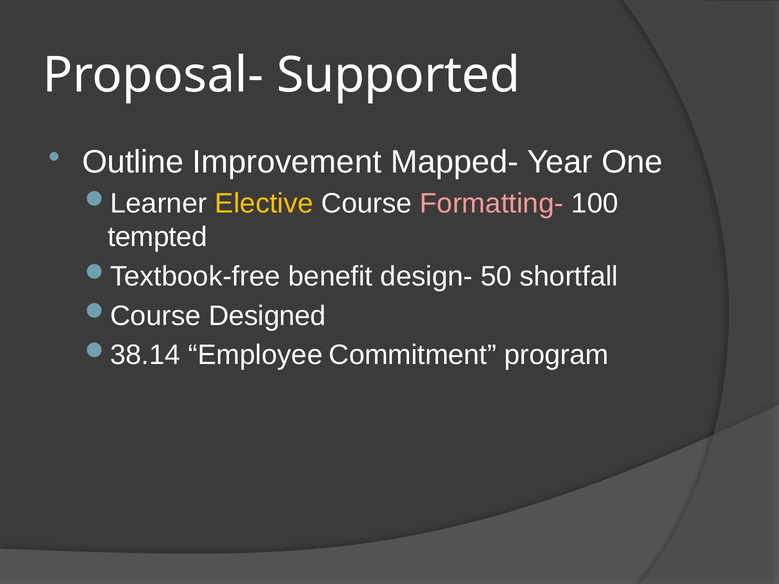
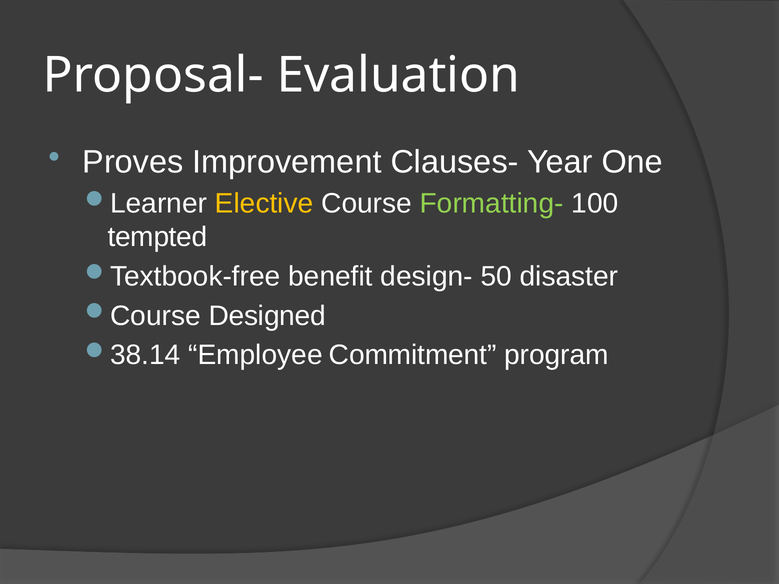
Supported: Supported -> Evaluation
Outline: Outline -> Proves
Mapped-: Mapped- -> Clauses-
Formatting- colour: pink -> light green
shortfall: shortfall -> disaster
